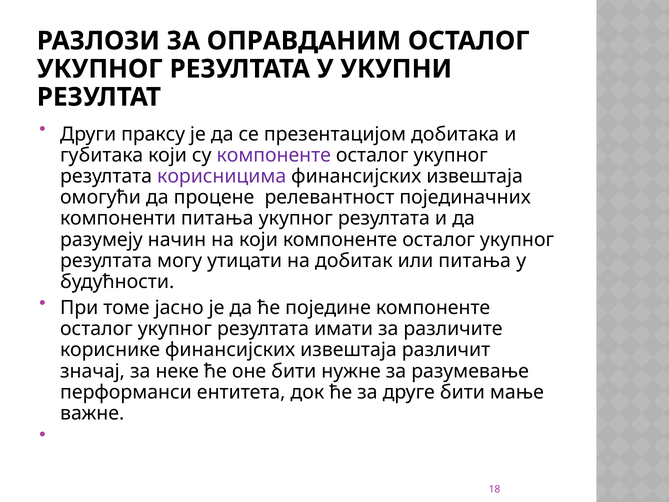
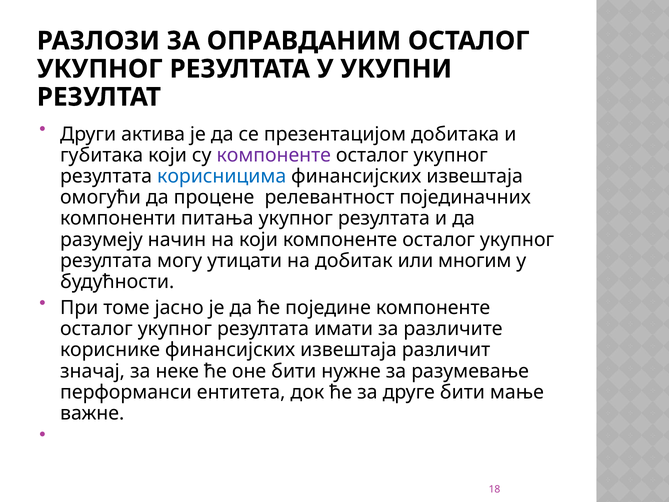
праксу: праксу -> актива
корисницима colour: purple -> blue
или питања: питања -> многим
